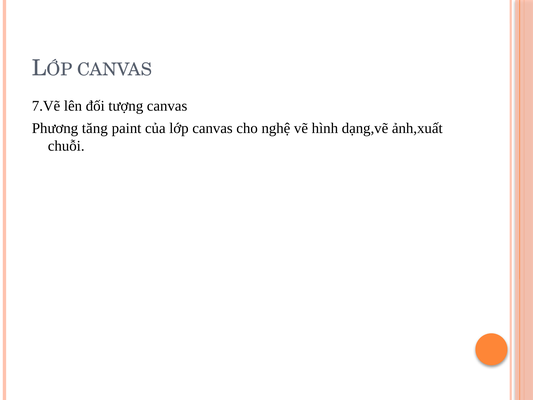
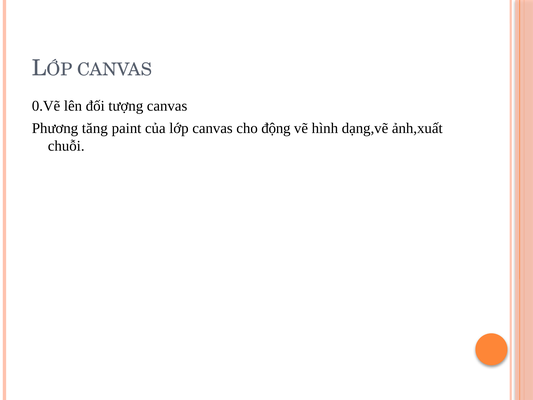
7.Vẽ: 7.Vẽ -> 0.Vẽ
nghệ: nghệ -> động
